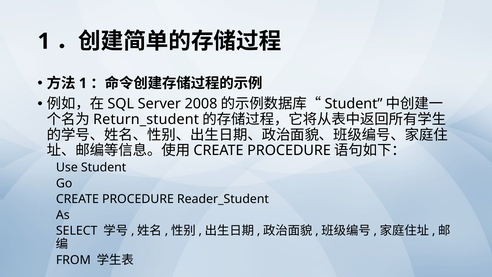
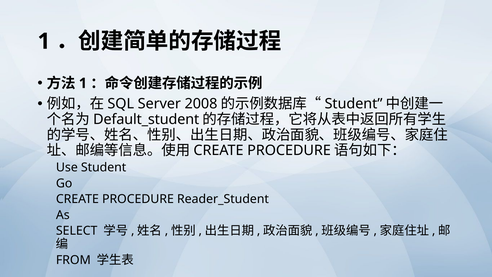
Return_student: Return_student -> Default_student
